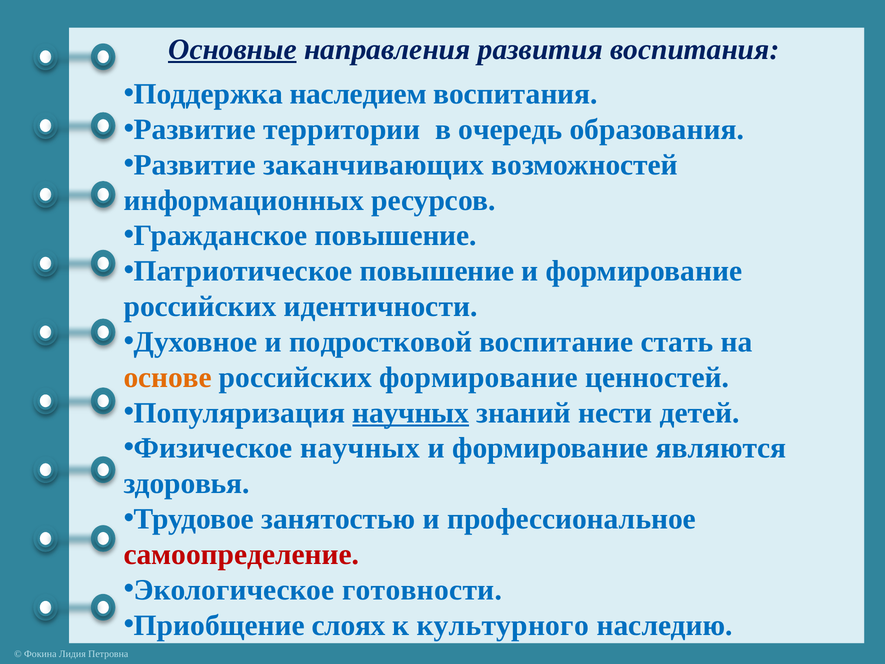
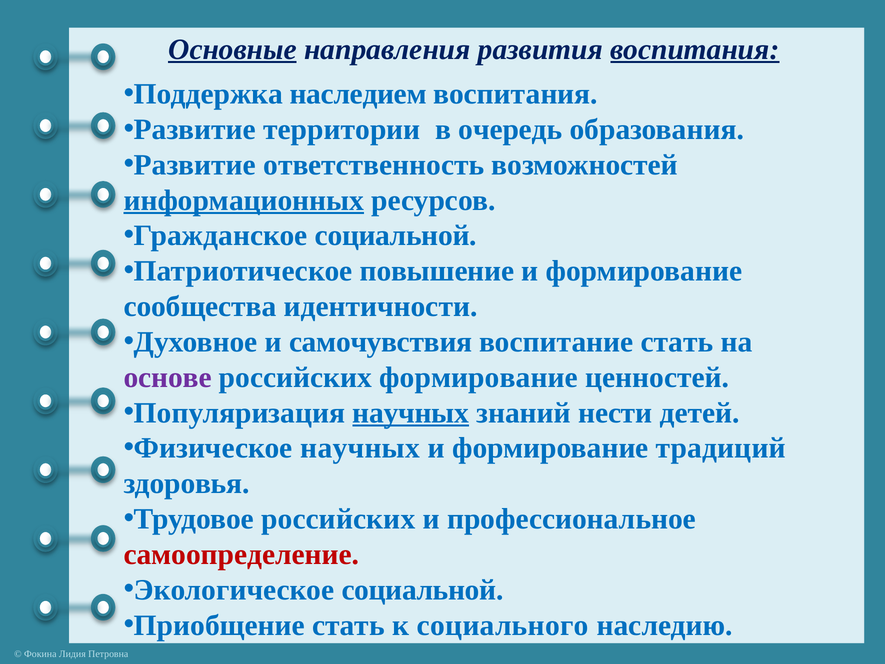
воспитания at (695, 49) underline: none -> present
заканчивающих: заканчивающих -> ответственность
информационных underline: none -> present
Гражданское повышение: повышение -> социальной
российских at (200, 306): российских -> сообщества
подростковой: подростковой -> самочувствия
основе colour: orange -> purple
являются: являются -> традиций
Трудовое занятостью: занятостью -> российских
Экологическое готовности: готовности -> социальной
Приобщение слоях: слоях -> стать
культурного: культурного -> социального
